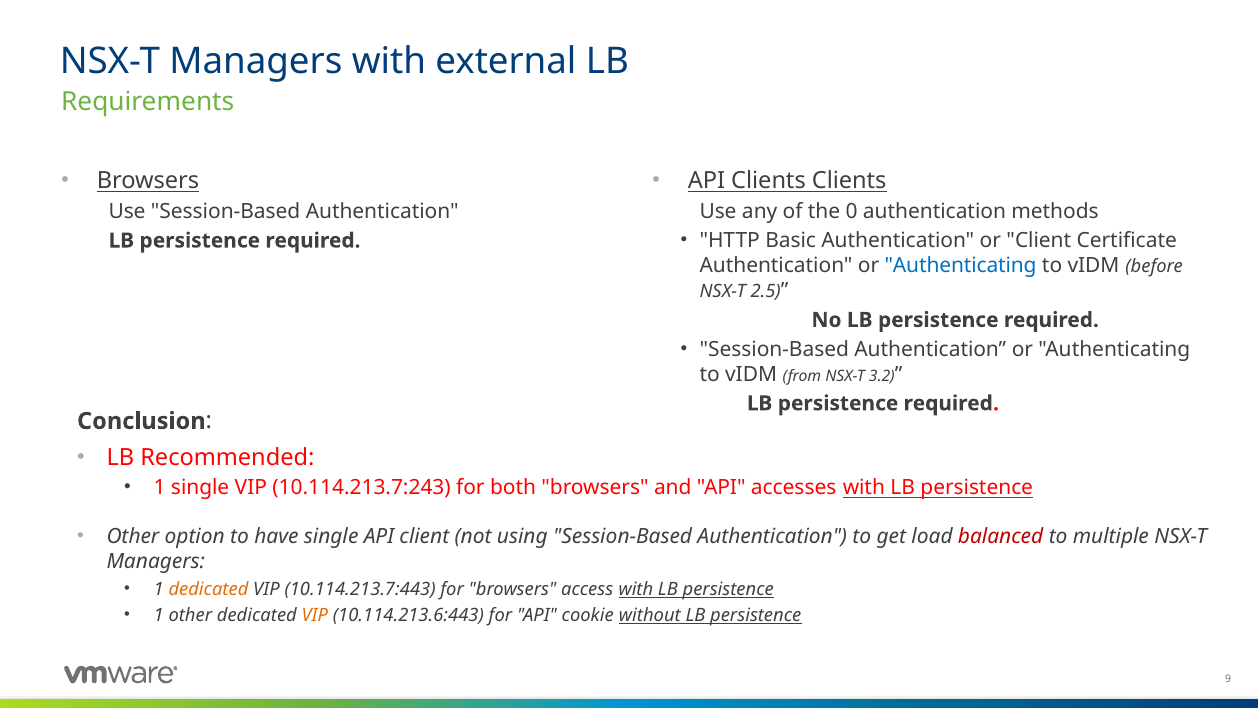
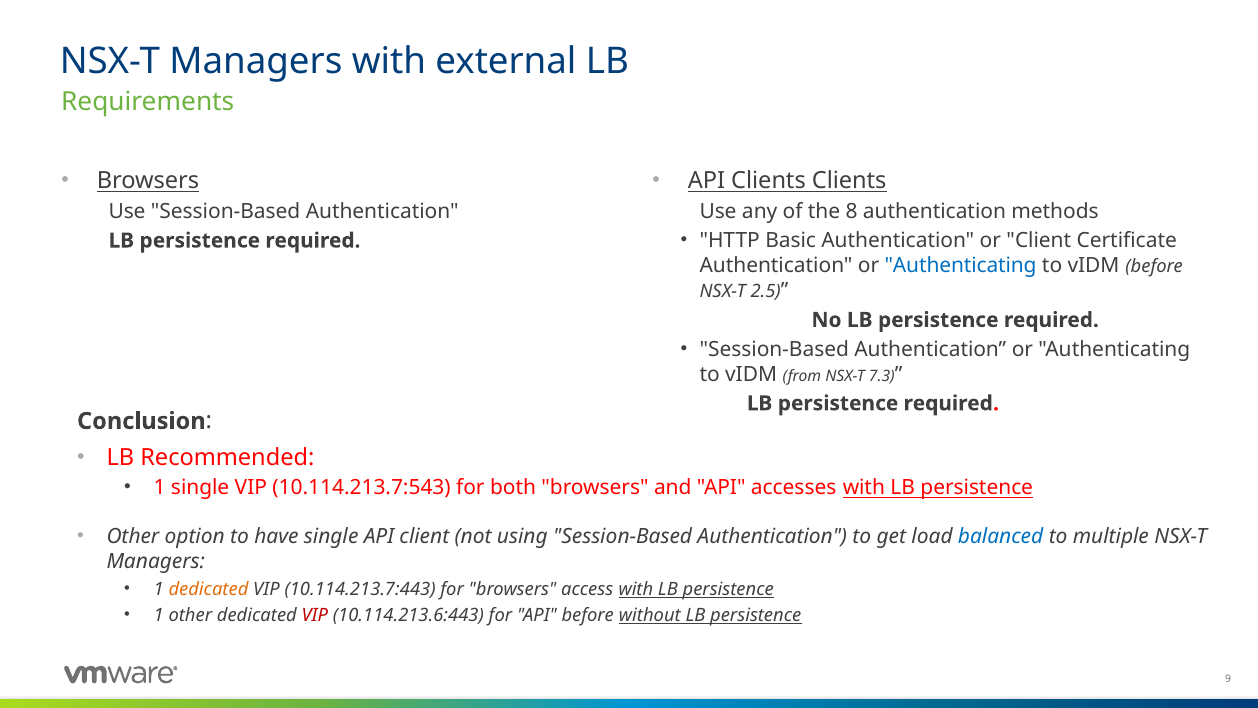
0: 0 -> 8
3.2: 3.2 -> 7.3
10.114.213.7:243: 10.114.213.7:243 -> 10.114.213.7:543
balanced colour: red -> blue
VIP at (315, 615) colour: orange -> red
API cookie: cookie -> before
